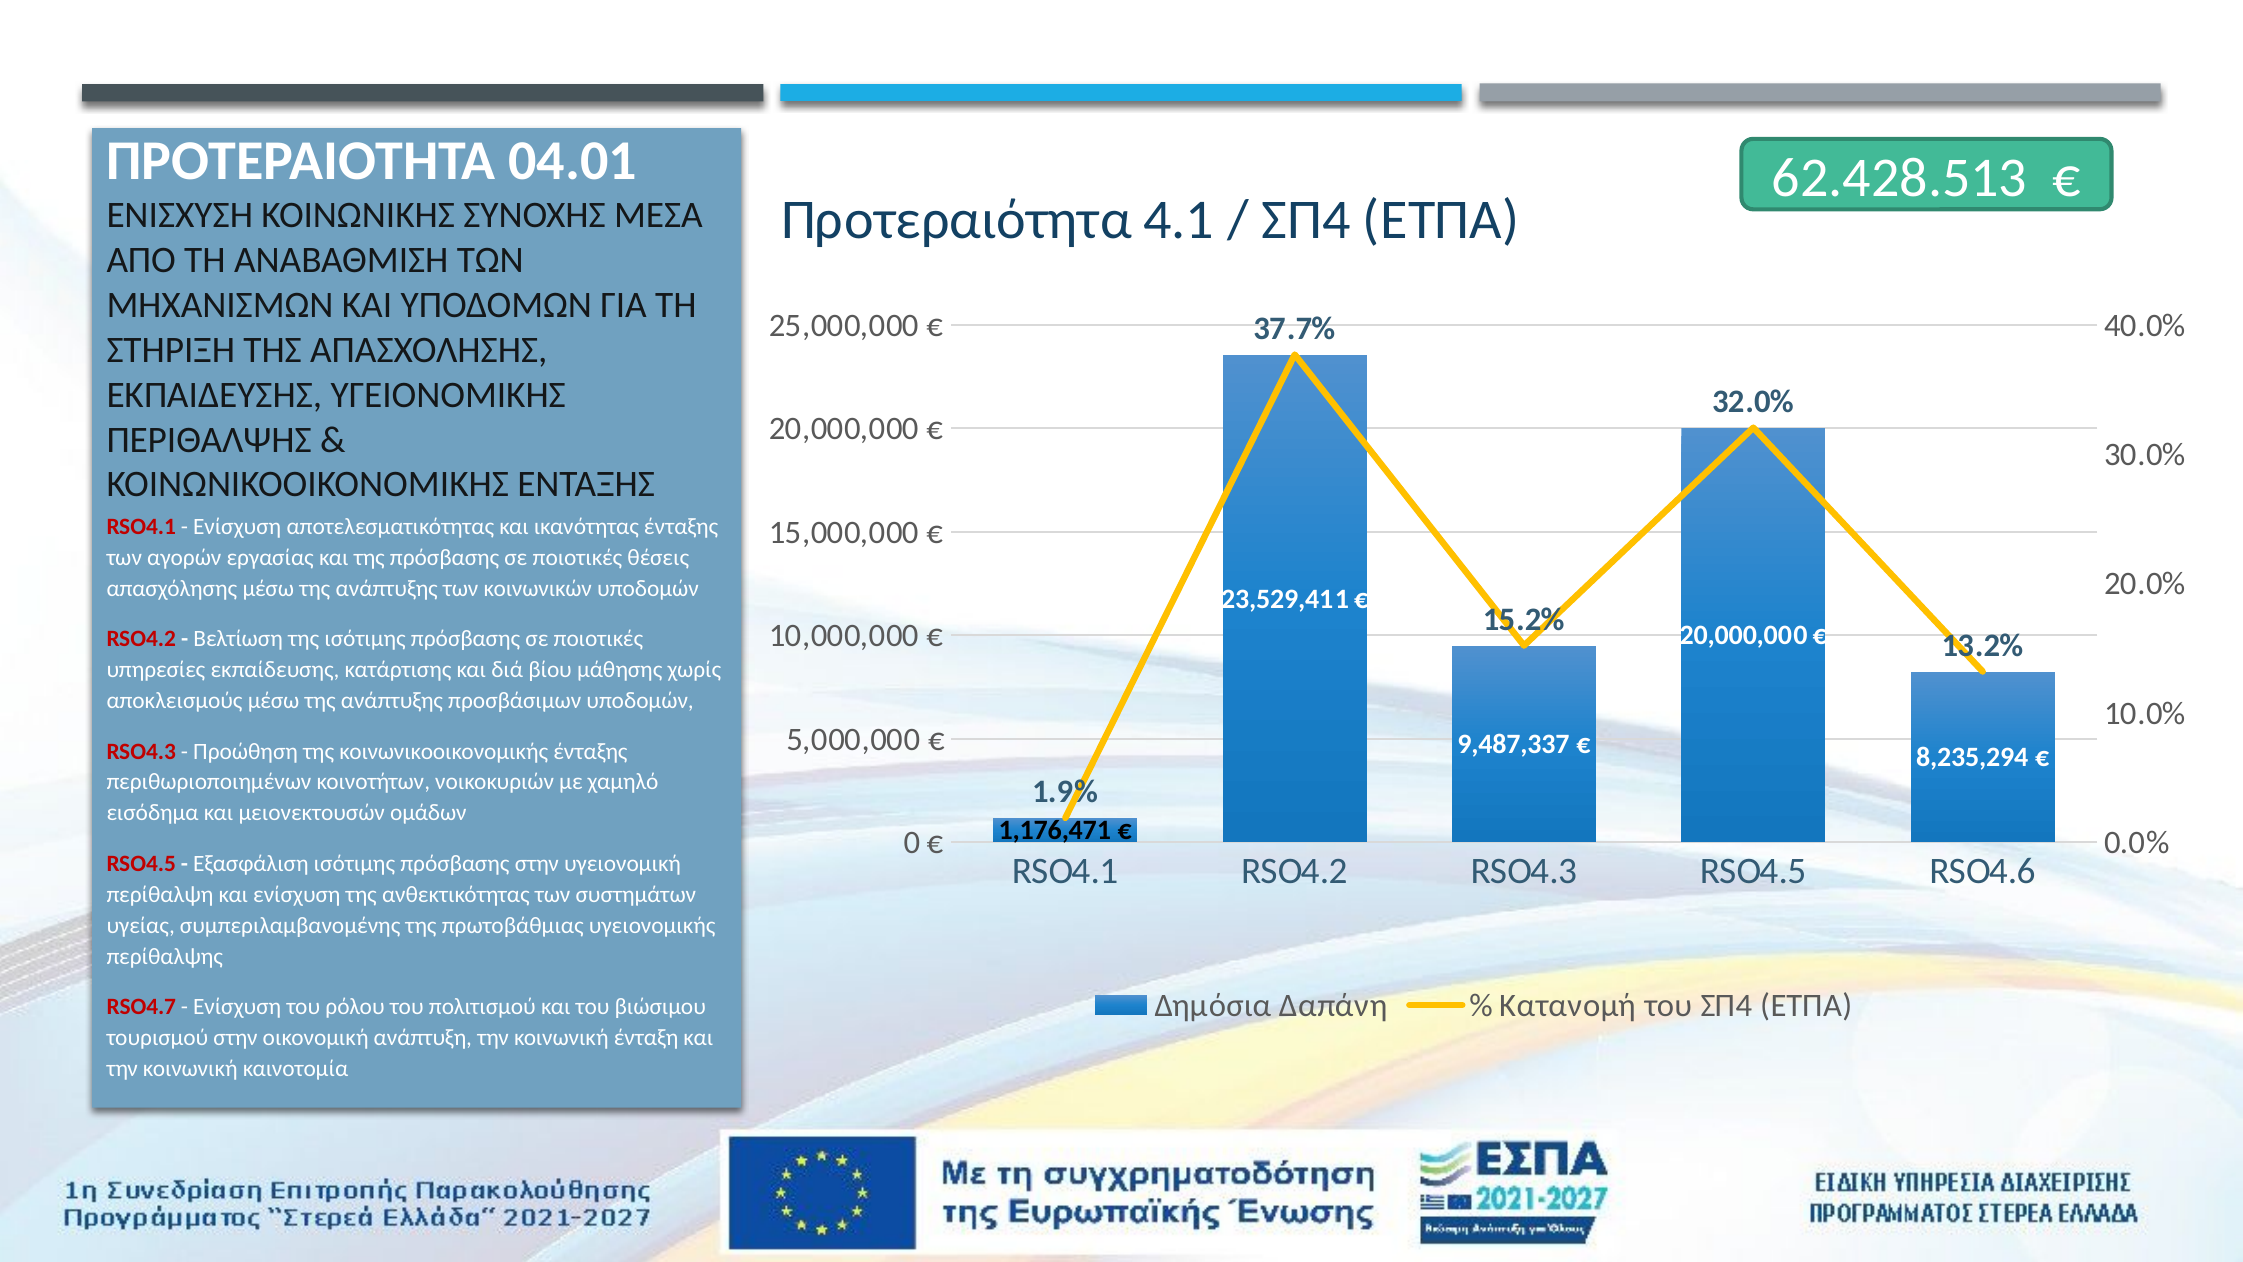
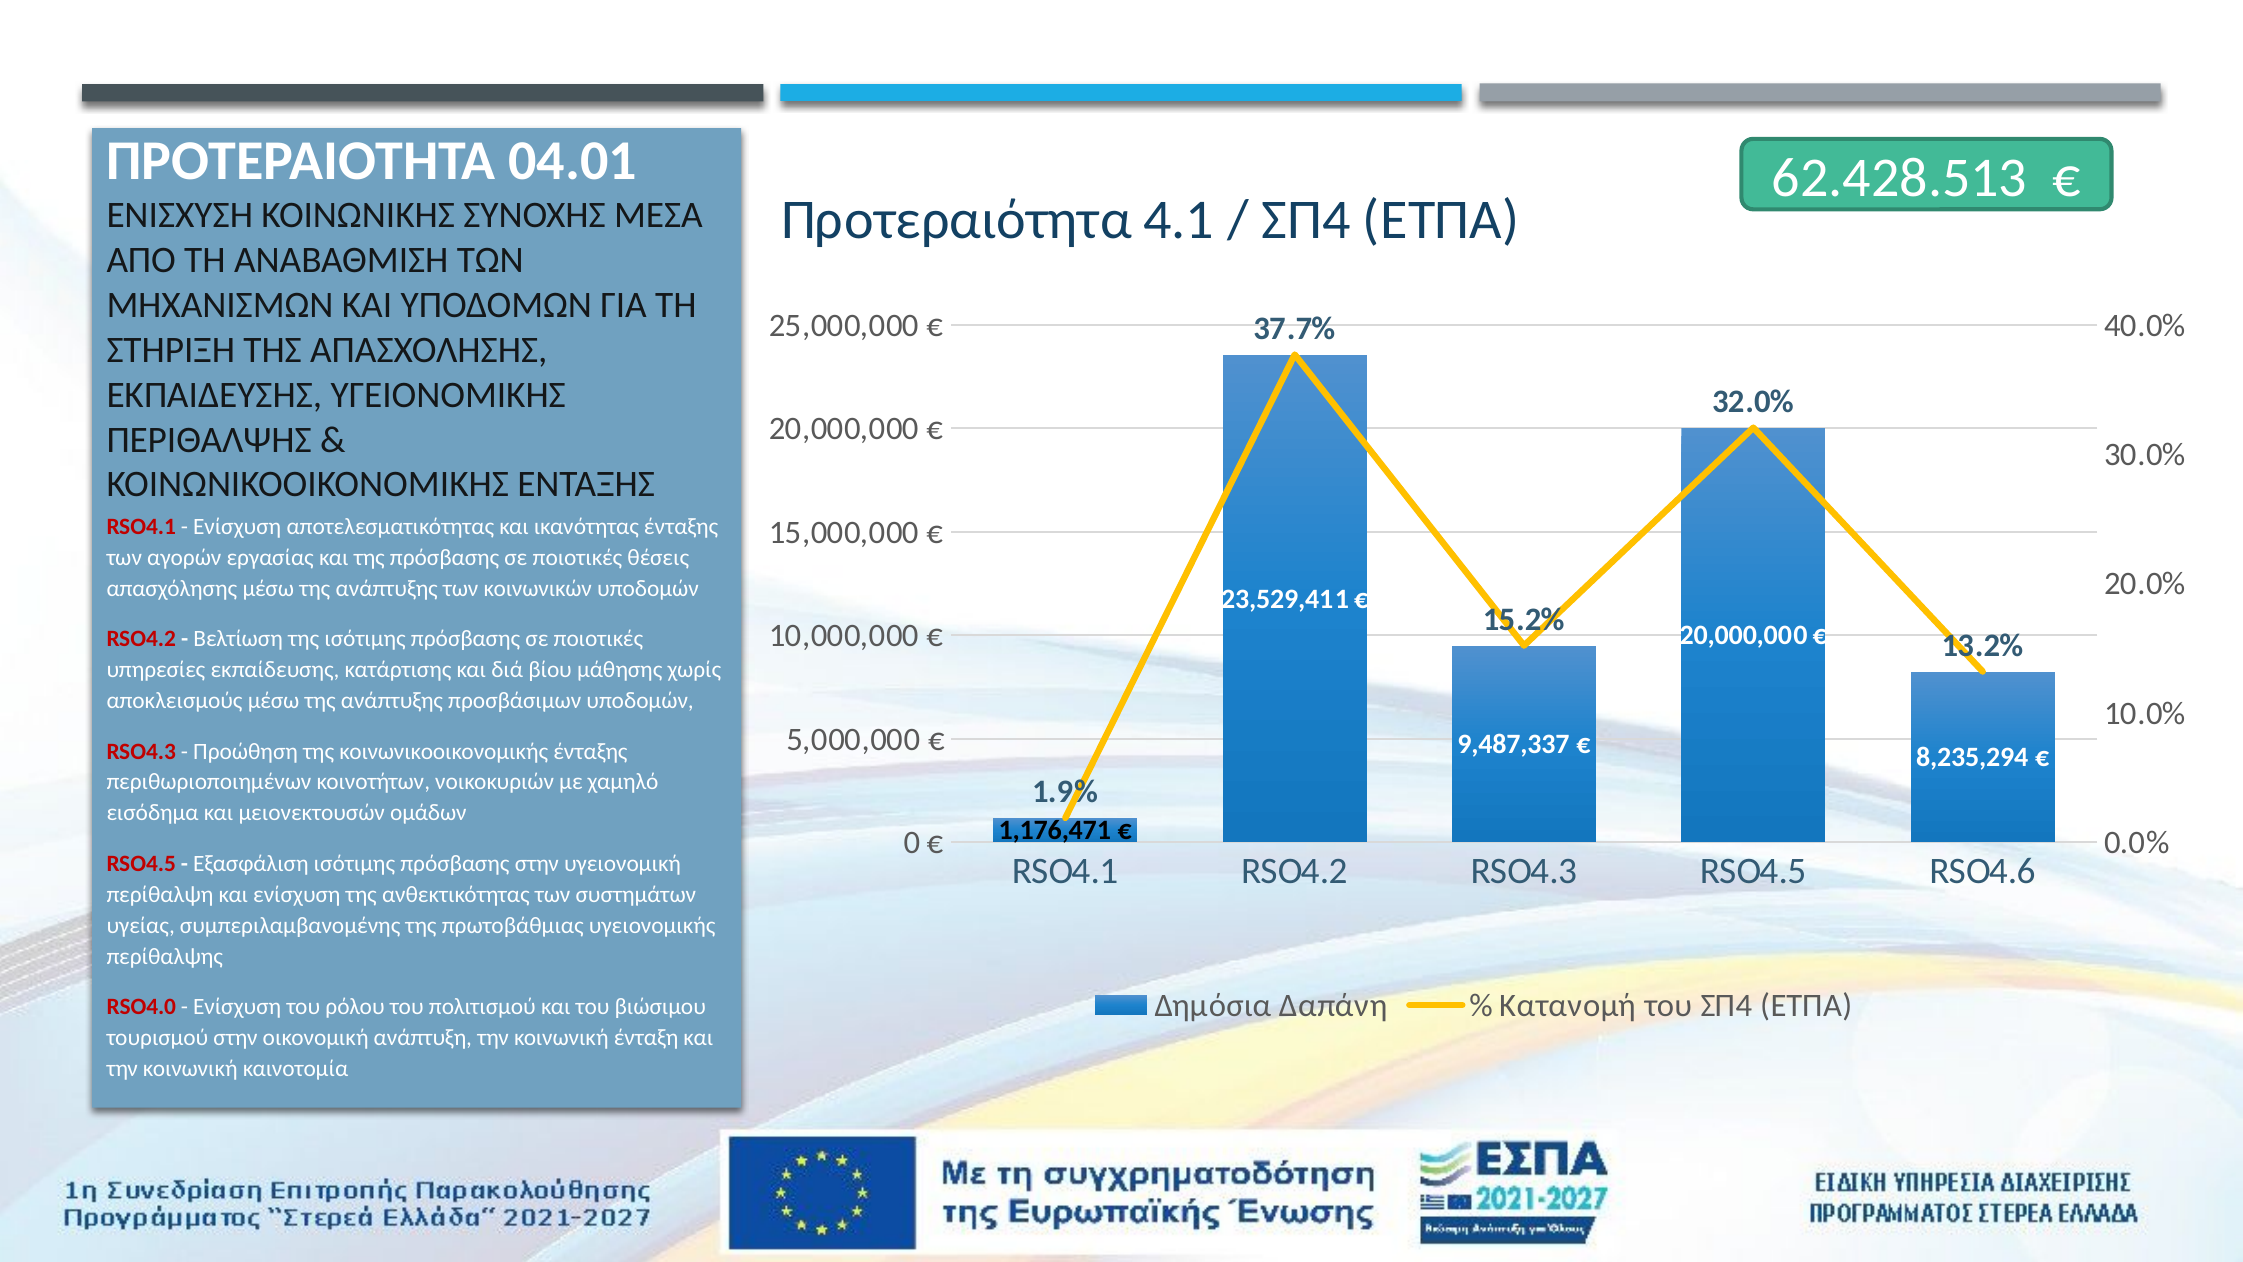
RSO4.7: RSO4.7 -> RSO4.0
